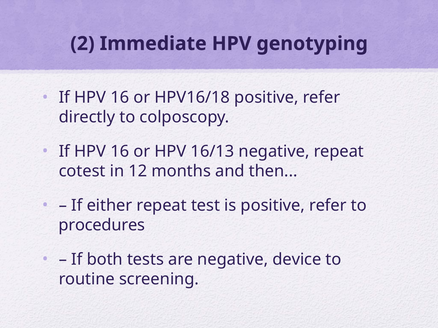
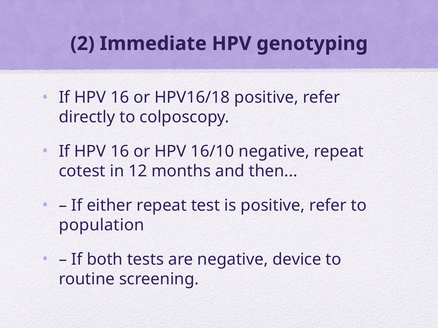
16/13: 16/13 -> 16/10
procedures: procedures -> population
